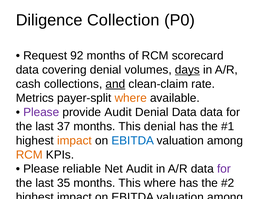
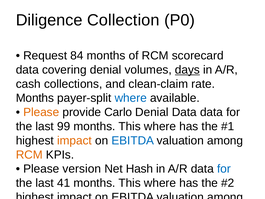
92: 92 -> 84
and underline: present -> none
Metrics at (35, 98): Metrics -> Months
where at (131, 98) colour: orange -> blue
Please at (41, 112) colour: purple -> orange
provide Audit: Audit -> Carlo
37: 37 -> 99
denial at (160, 126): denial -> where
reliable: reliable -> version
Net Audit: Audit -> Hash
for at (224, 169) colour: purple -> blue
35: 35 -> 41
